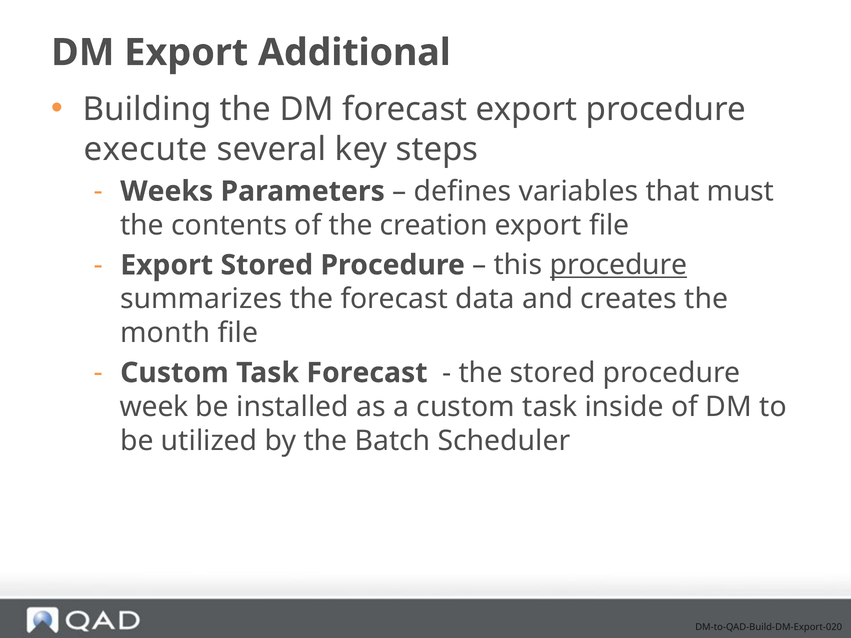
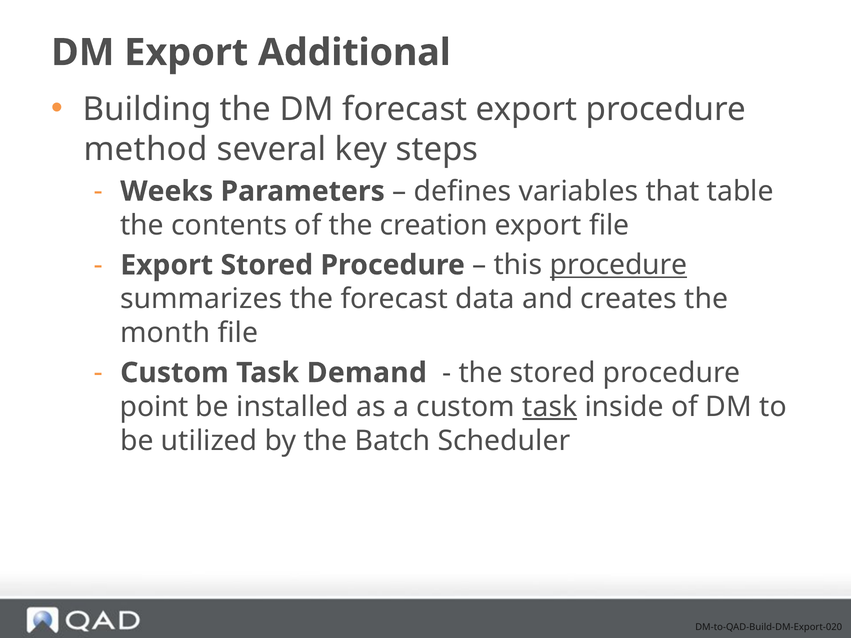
execute: execute -> method
must: must -> table
Task Forecast: Forecast -> Demand
week: week -> point
task at (550, 407) underline: none -> present
